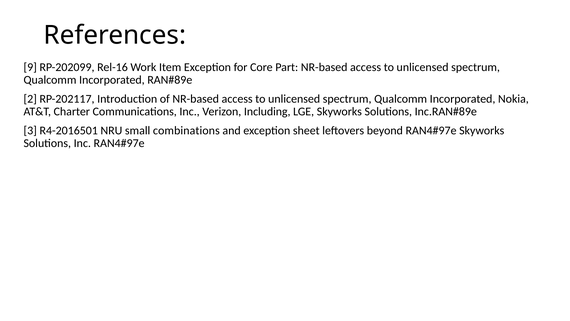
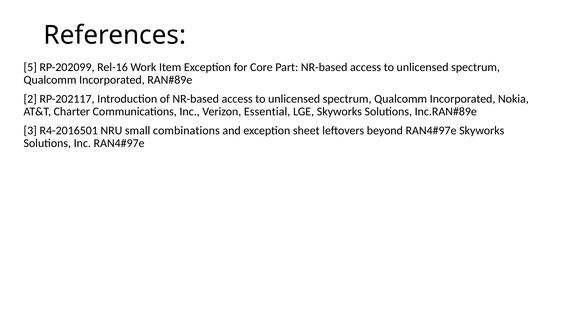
9: 9 -> 5
Including: Including -> Essential
